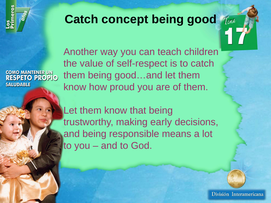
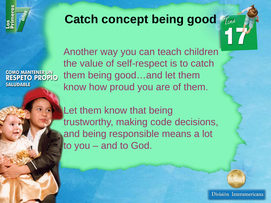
early: early -> code
